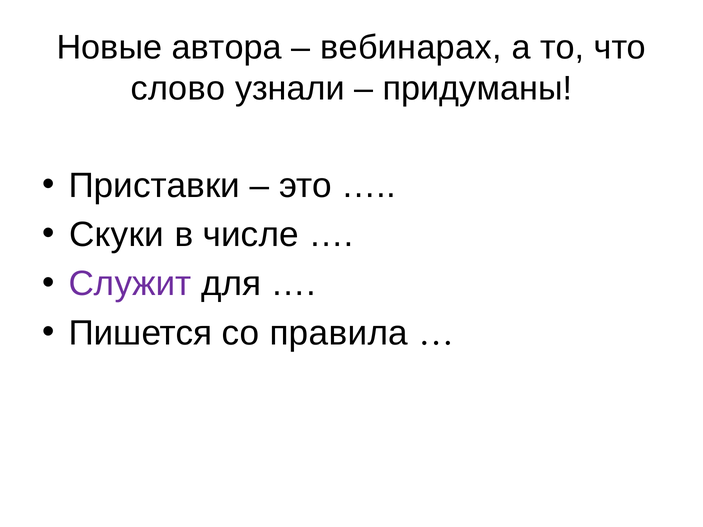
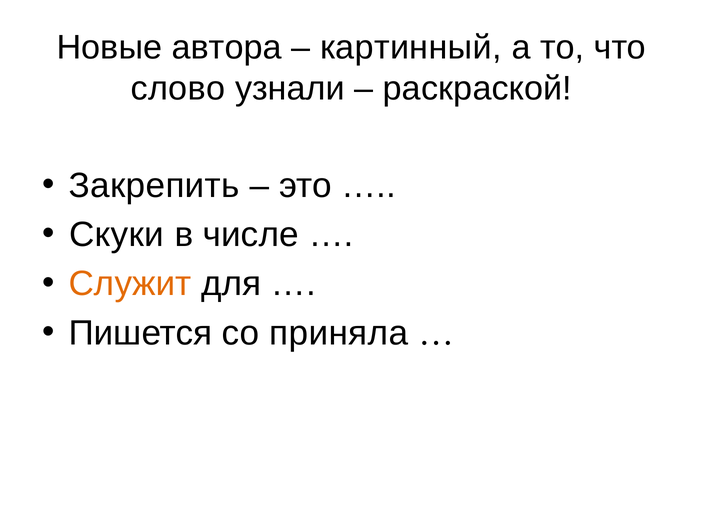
вебинарах: вебинарах -> картинный
придуманы: придуманы -> раскраской
Приставки: Приставки -> Закрепить
Служит colour: purple -> orange
правила: правила -> приняла
